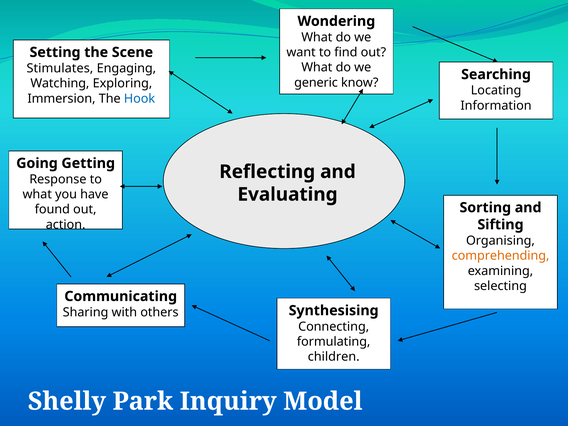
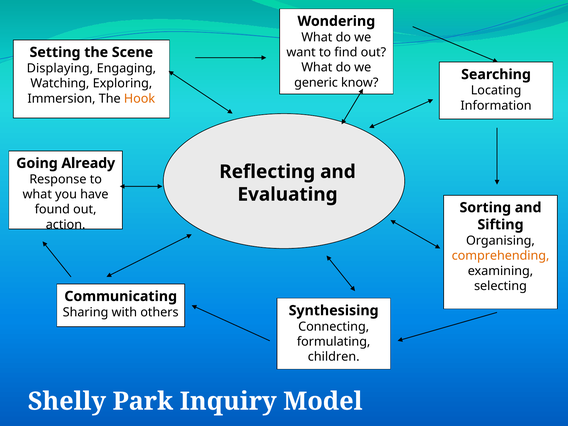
Stimulates: Stimulates -> Displaying
Hook colour: blue -> orange
Getting: Getting -> Already
